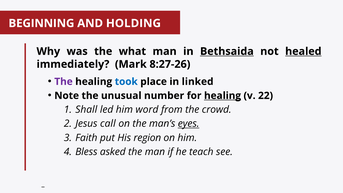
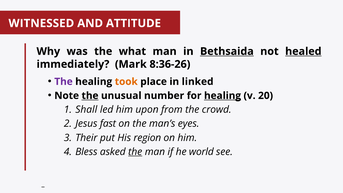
BEGINNING: BEGINNING -> WITNESSED
HOLDING: HOLDING -> ATTITUDE
8:27-26: 8:27-26 -> 8:36-26
took colour: blue -> orange
the at (90, 96) underline: none -> present
22: 22 -> 20
word: word -> upon
call: call -> fast
eyes underline: present -> none
Faith: Faith -> Their
the at (135, 152) underline: none -> present
teach: teach -> world
